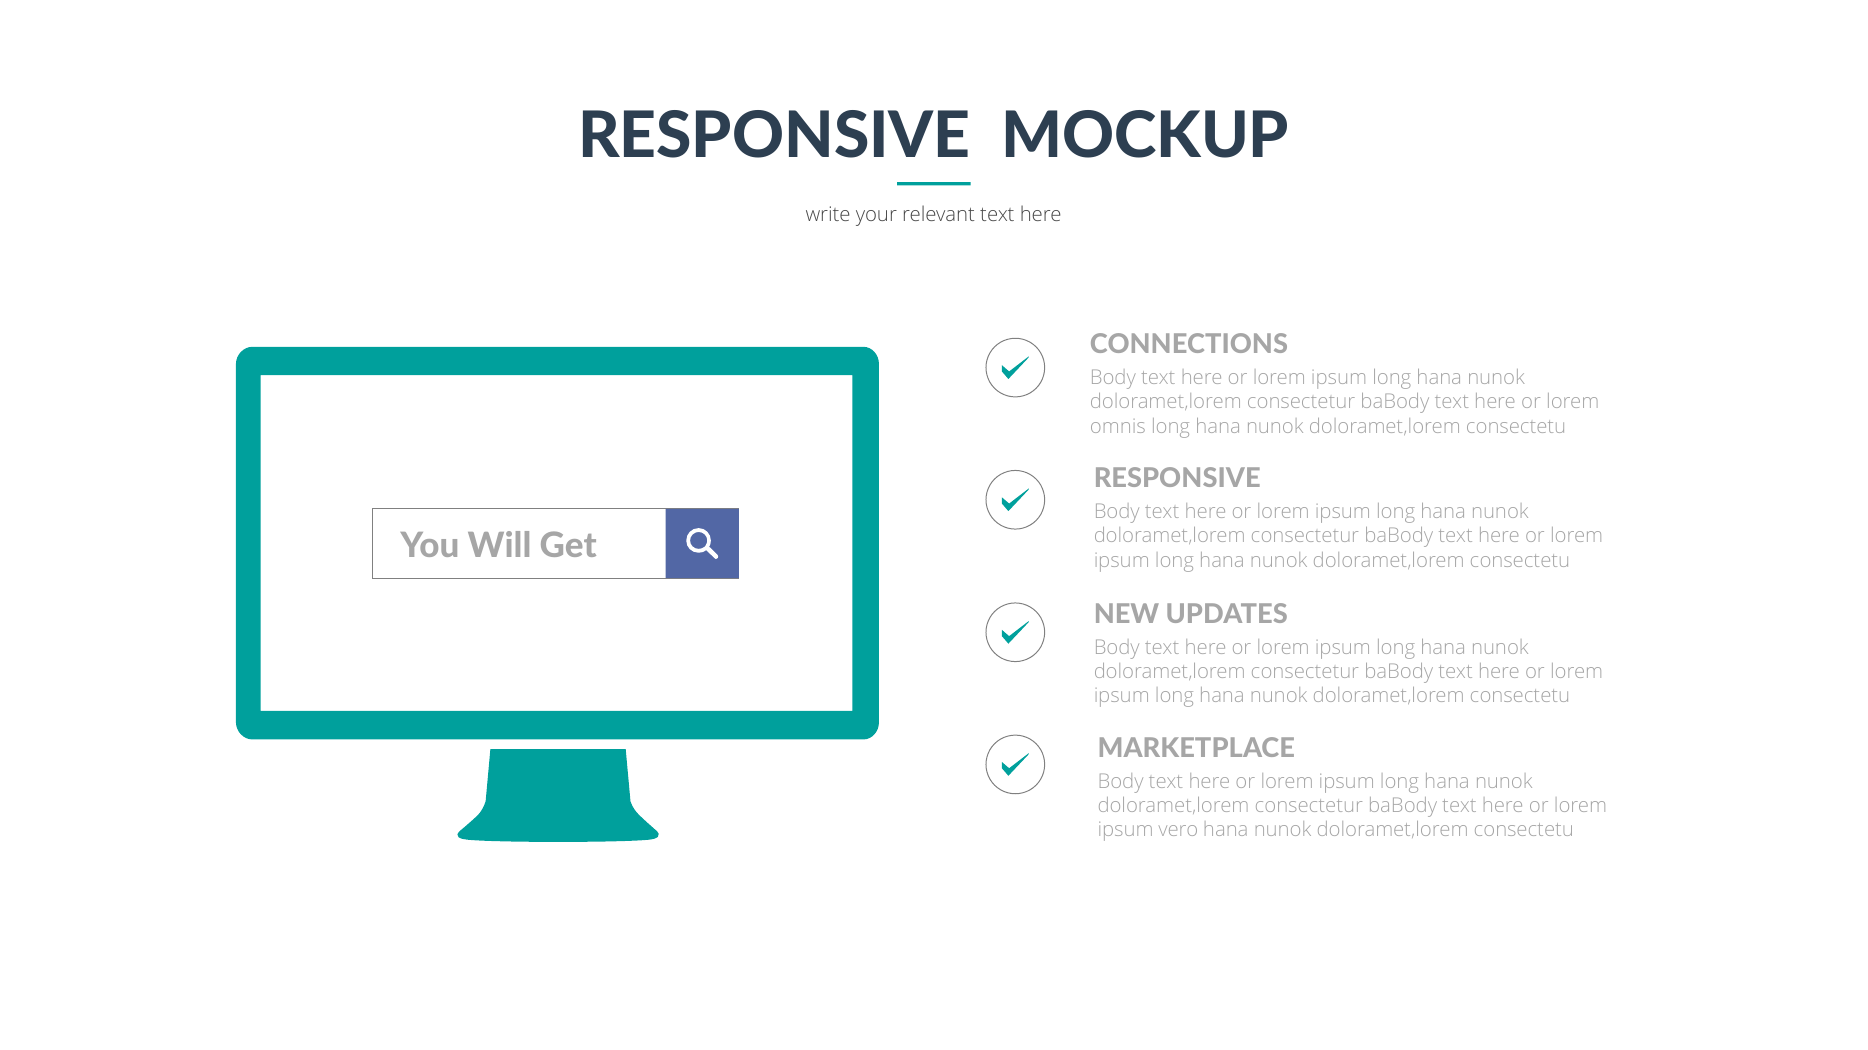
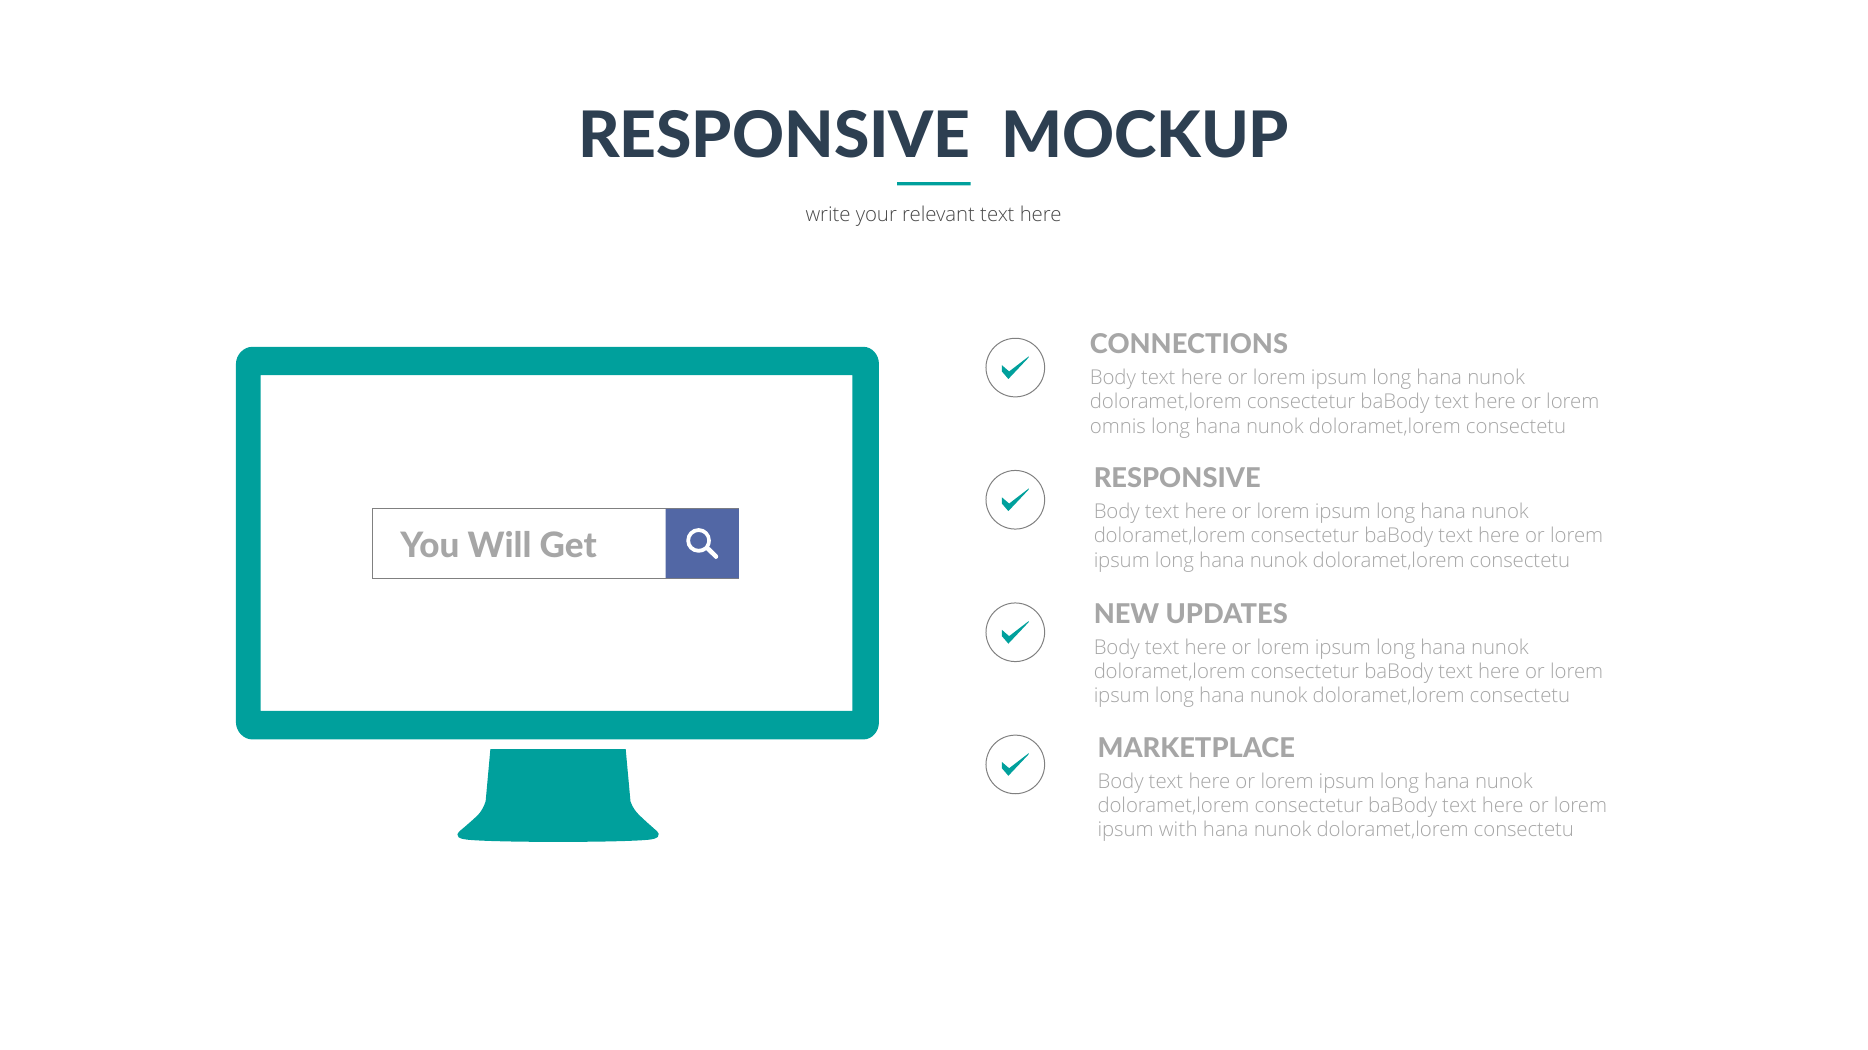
vero: vero -> with
